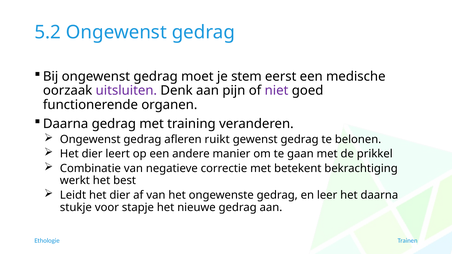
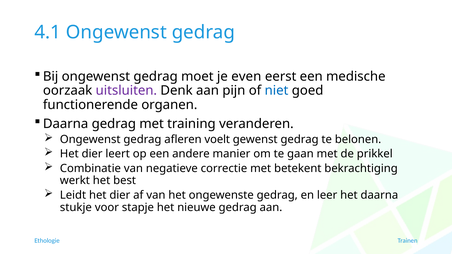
5.2: 5.2 -> 4.1
stem: stem -> even
niet colour: purple -> blue
ruikt: ruikt -> voelt
